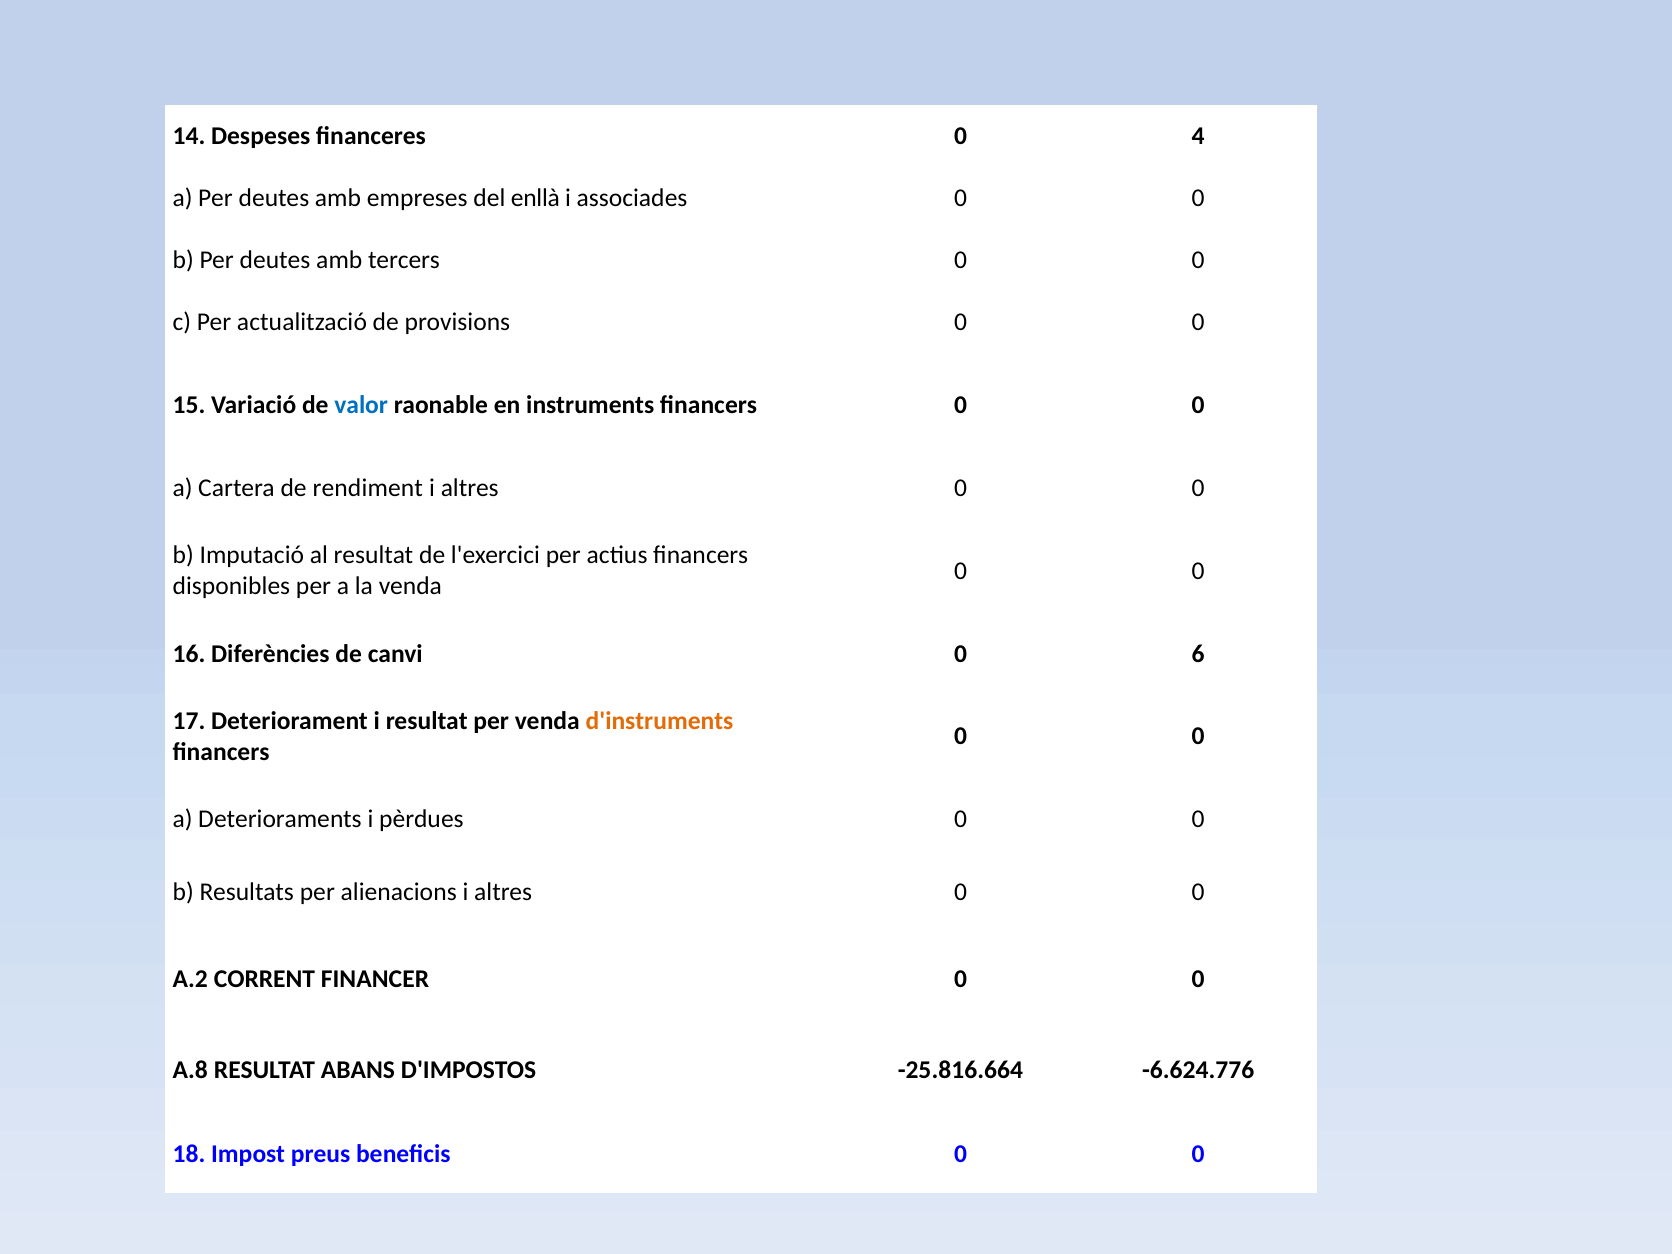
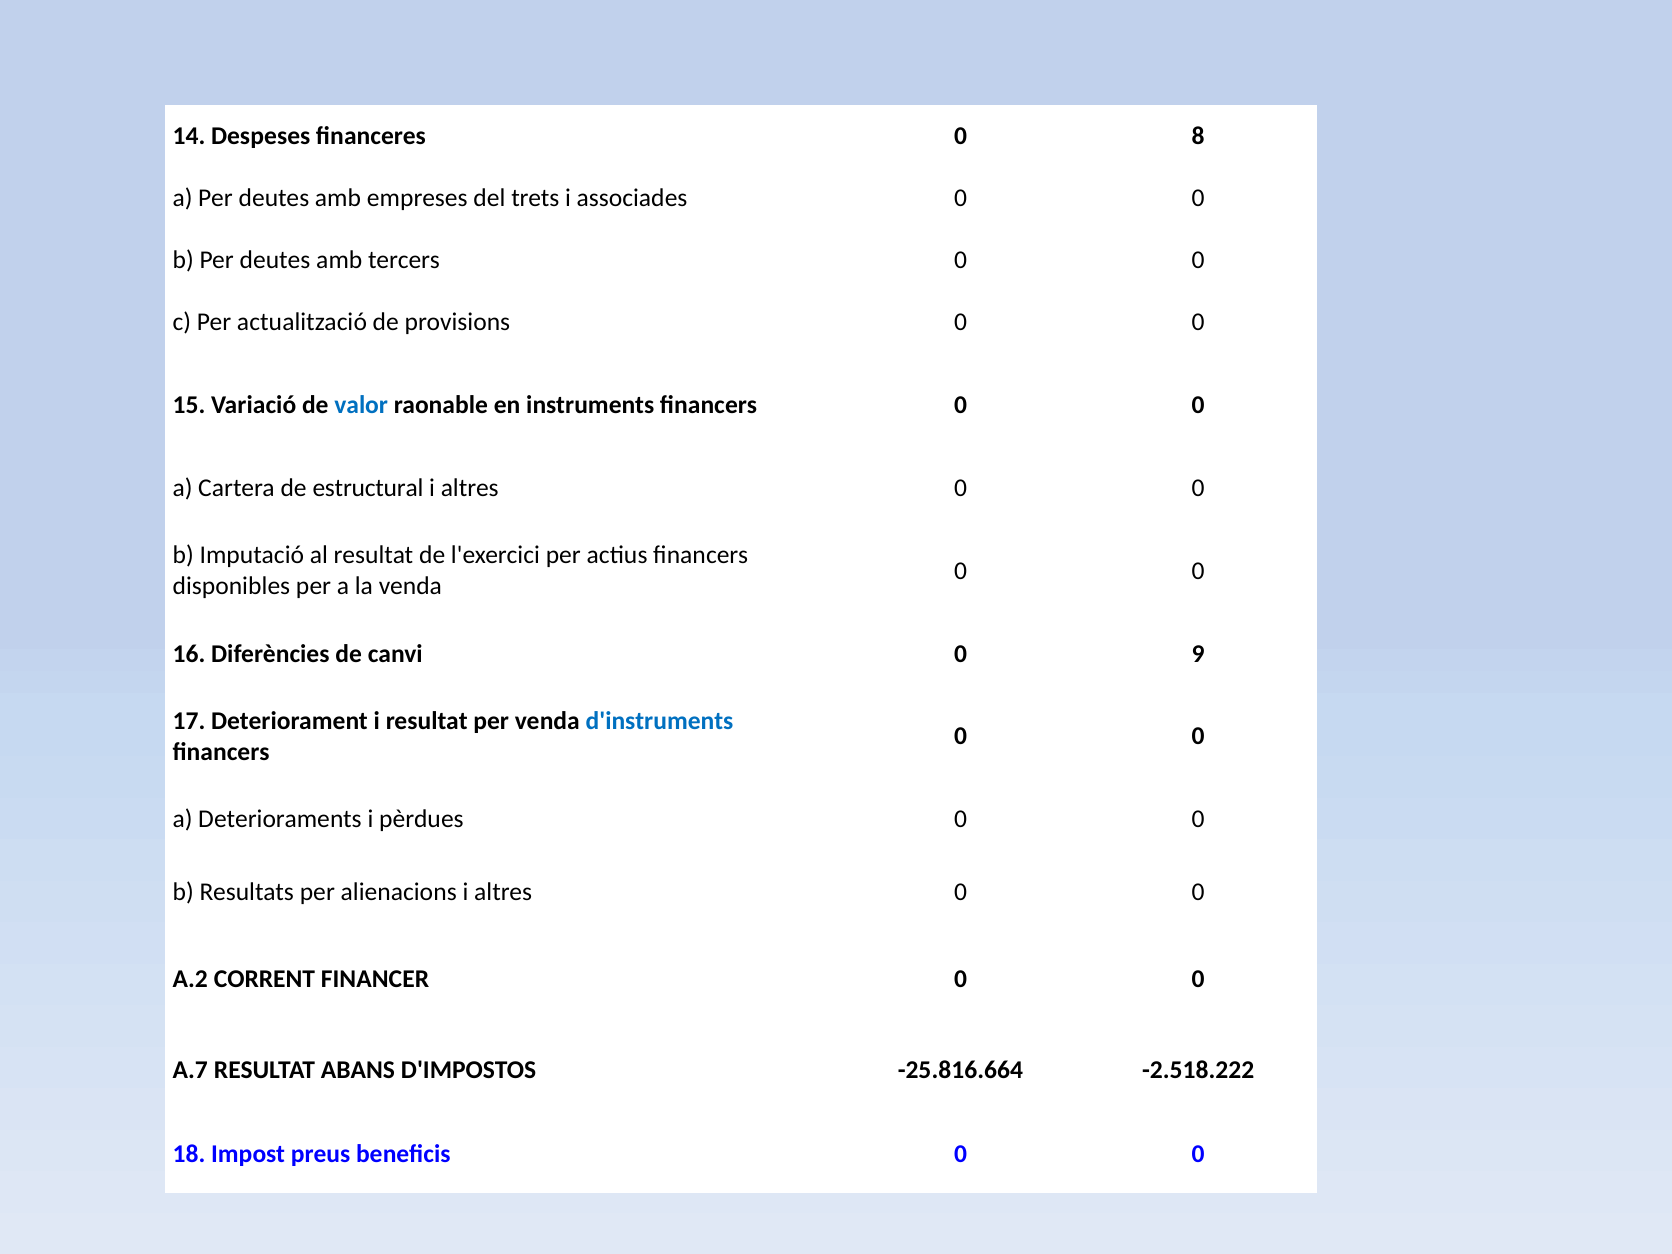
4: 4 -> 8
enllà: enllà -> trets
rendiment: rendiment -> estructural
6: 6 -> 9
d'instruments colour: orange -> blue
A.8: A.8 -> A.7
-6.624.776: -6.624.776 -> -2.518.222
